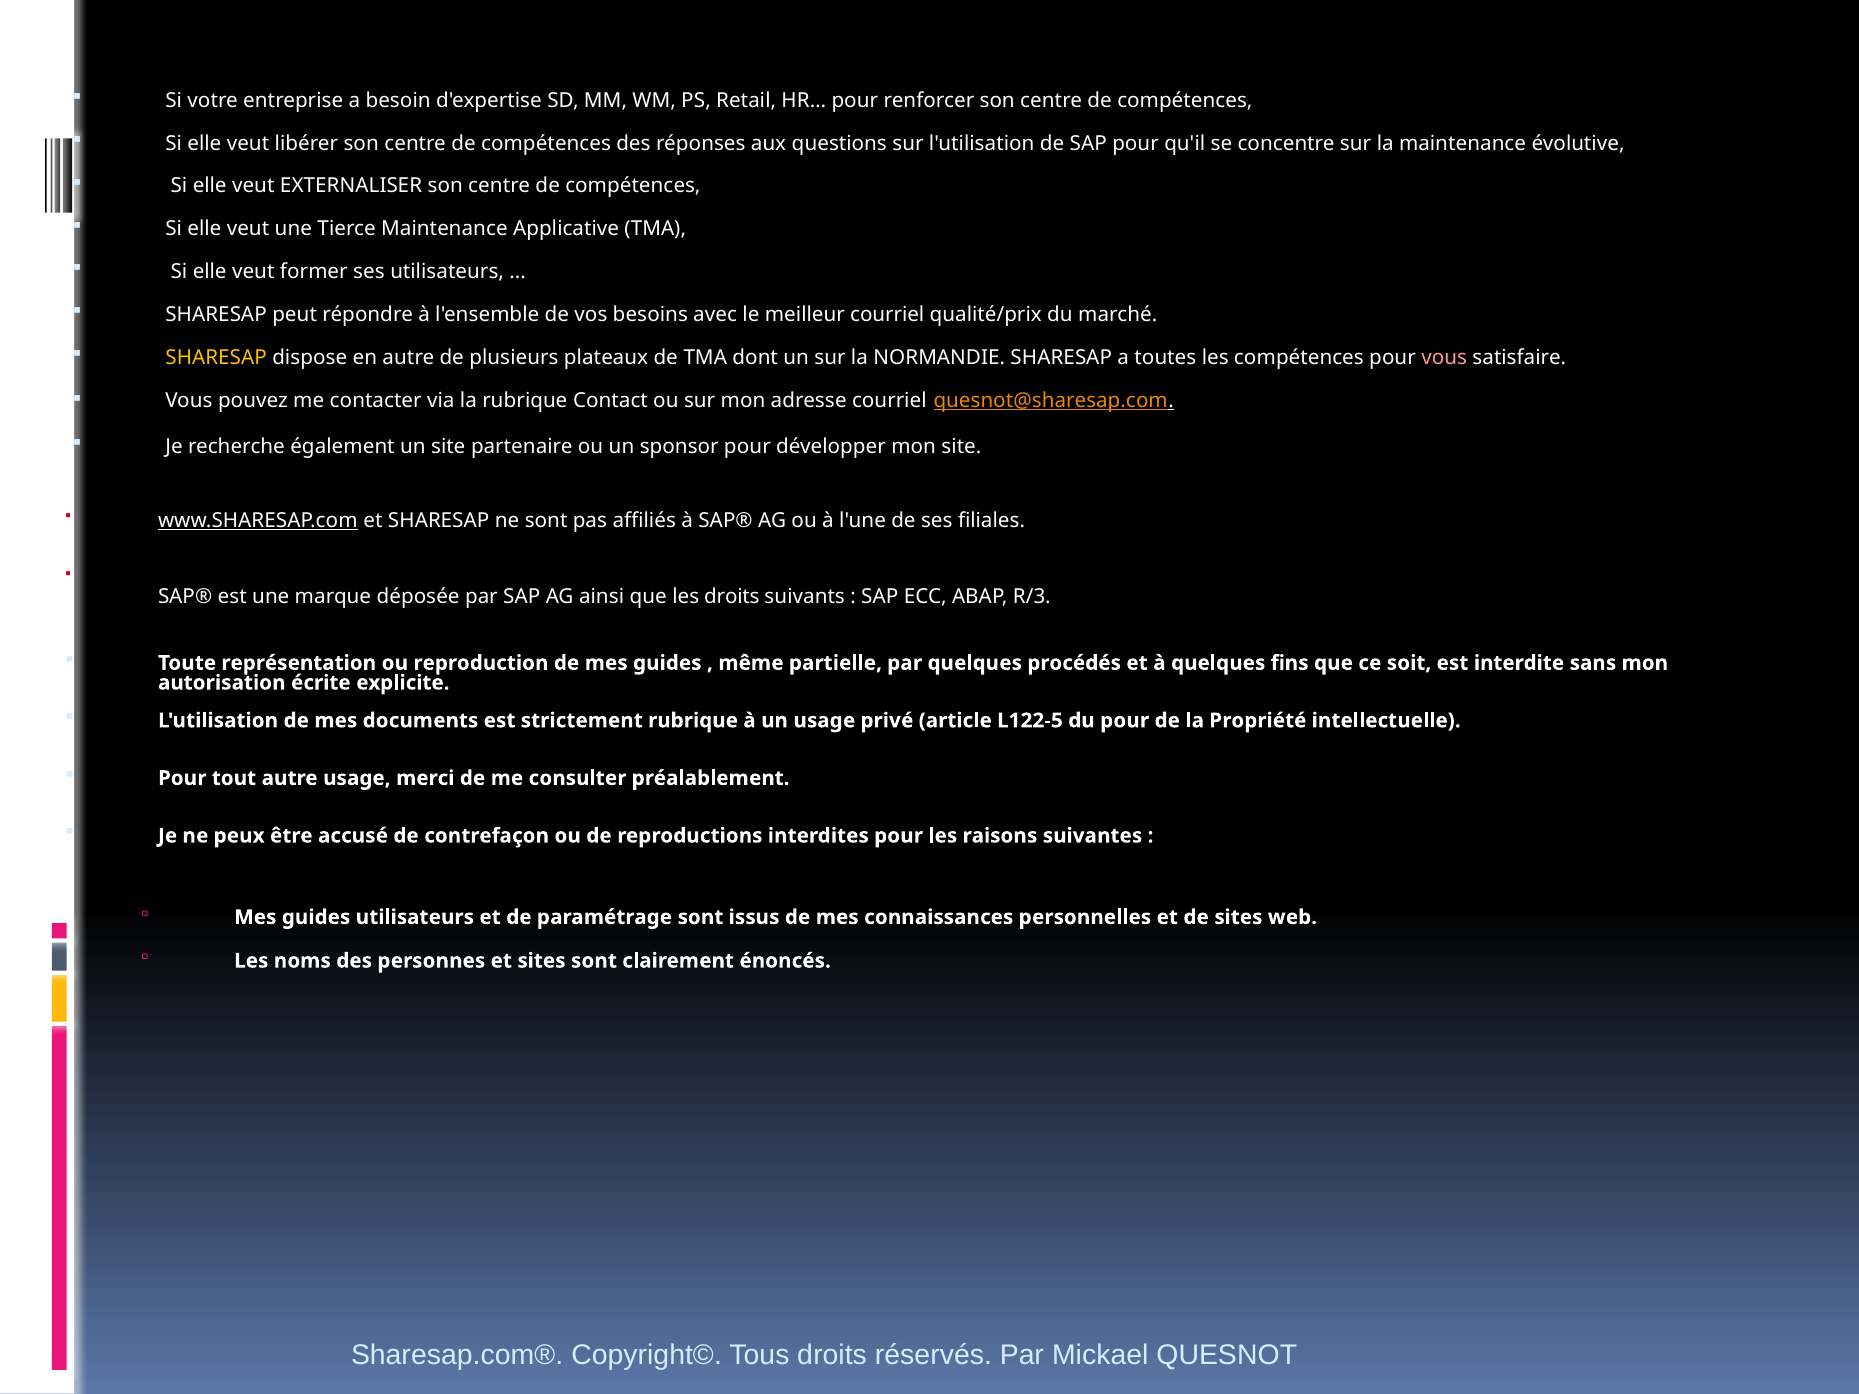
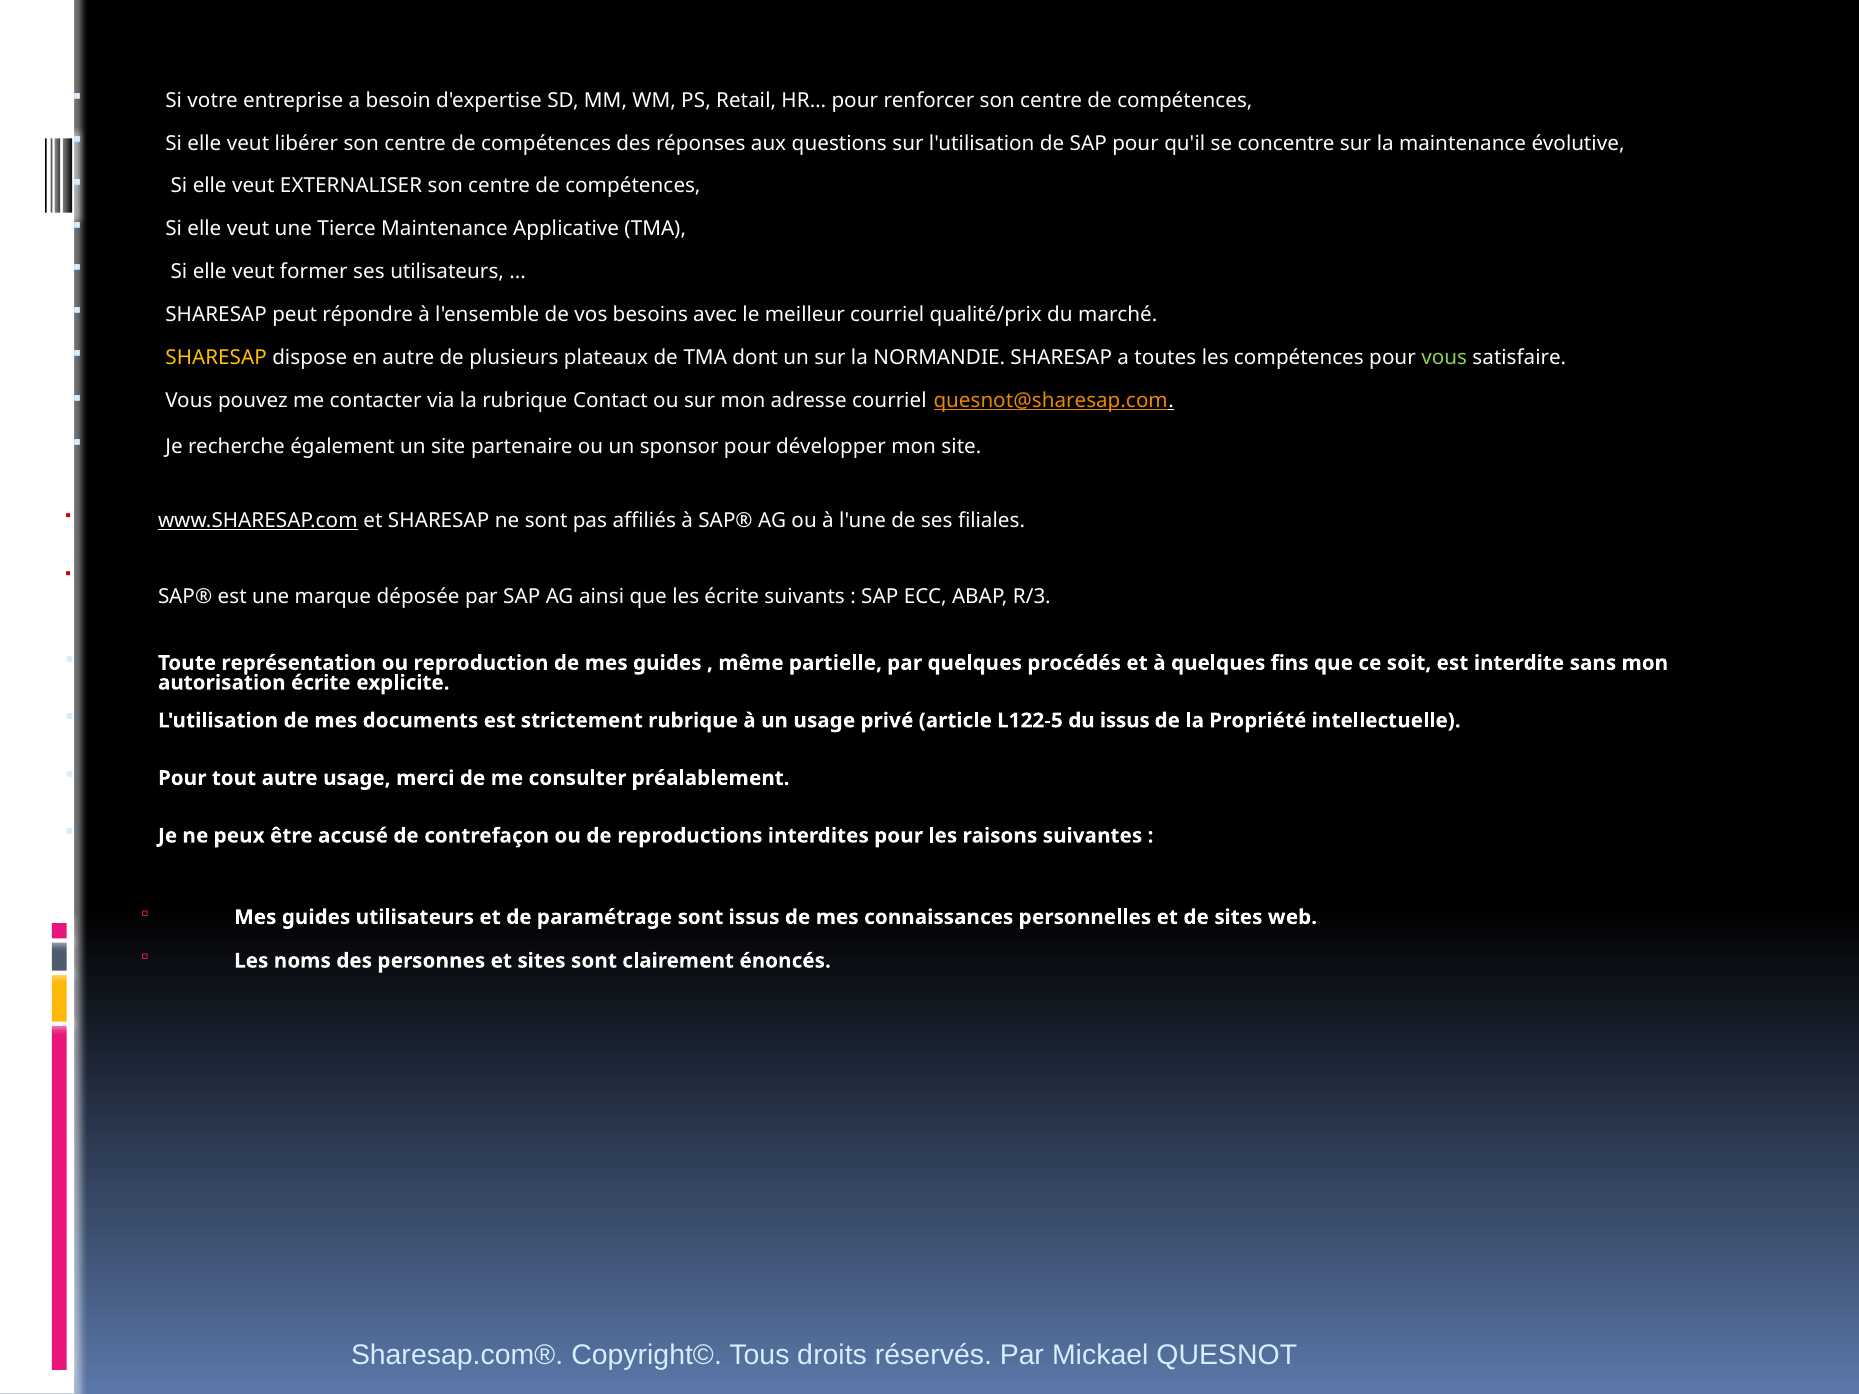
vous at (1444, 357) colour: pink -> light green
les droits: droits -> écrite
du pour: pour -> issus
